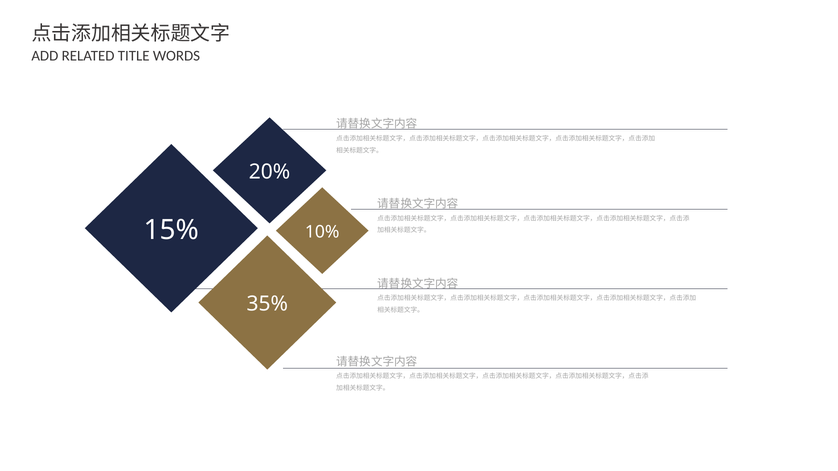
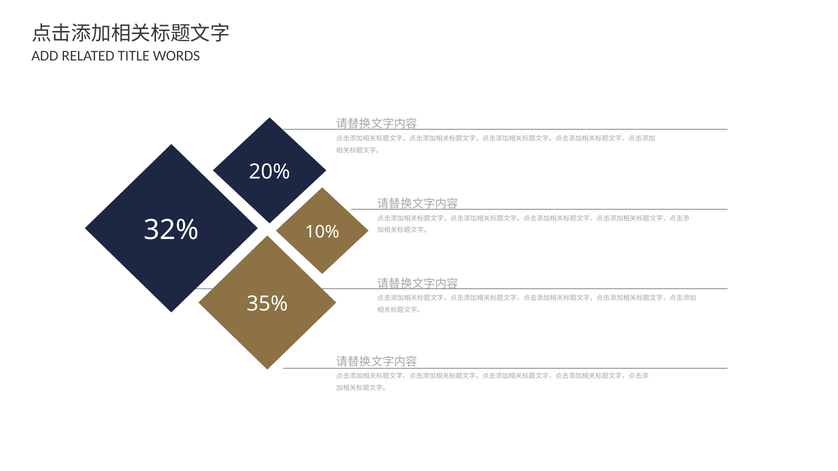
15%: 15% -> 32%
